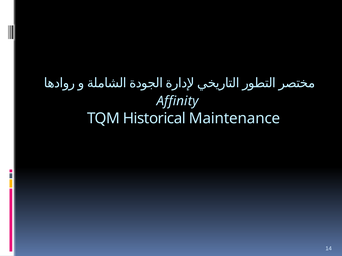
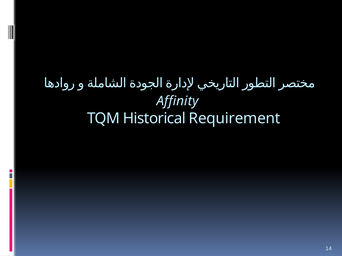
Maintenance: Maintenance -> Requirement
